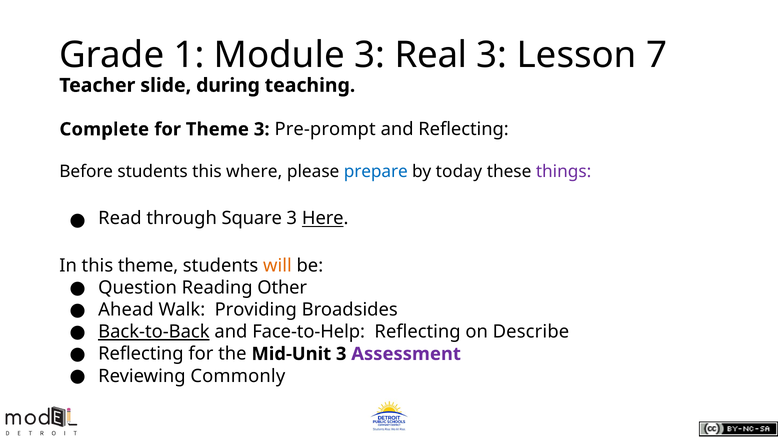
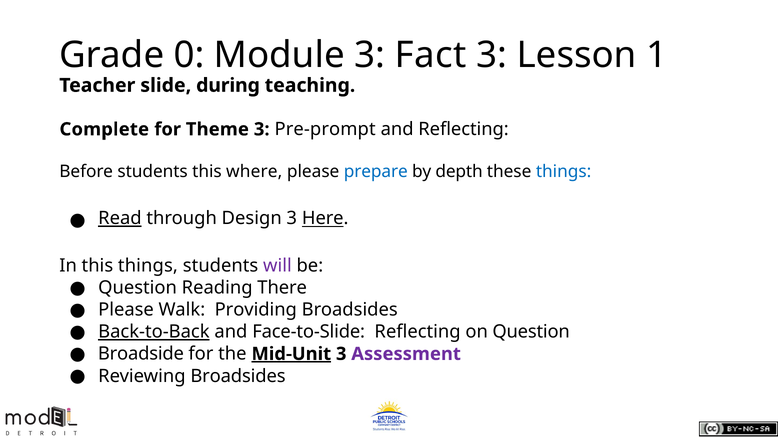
1: 1 -> 0
Real: Real -> Fact
7: 7 -> 1
today: today -> depth
things at (564, 172) colour: purple -> blue
Read underline: none -> present
Square: Square -> Design
this theme: theme -> things
will colour: orange -> purple
Other: Other -> There
Ahead at (126, 309): Ahead -> Please
Face-to-Help: Face-to-Help -> Face-to-Slide
on Describe: Describe -> Question
Reflecting at (141, 354): Reflecting -> Broadside
Mid-Unit underline: none -> present
Reviewing Commonly: Commonly -> Broadsides
